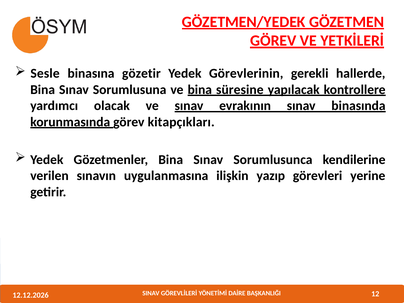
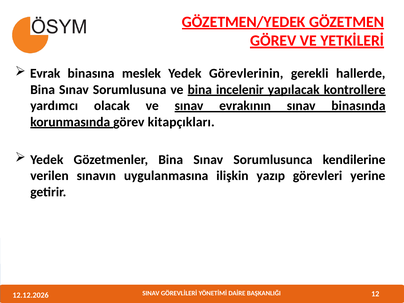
Sesle: Sesle -> Evrak
gözetir: gözetir -> meslek
süresine: süresine -> incelenir
